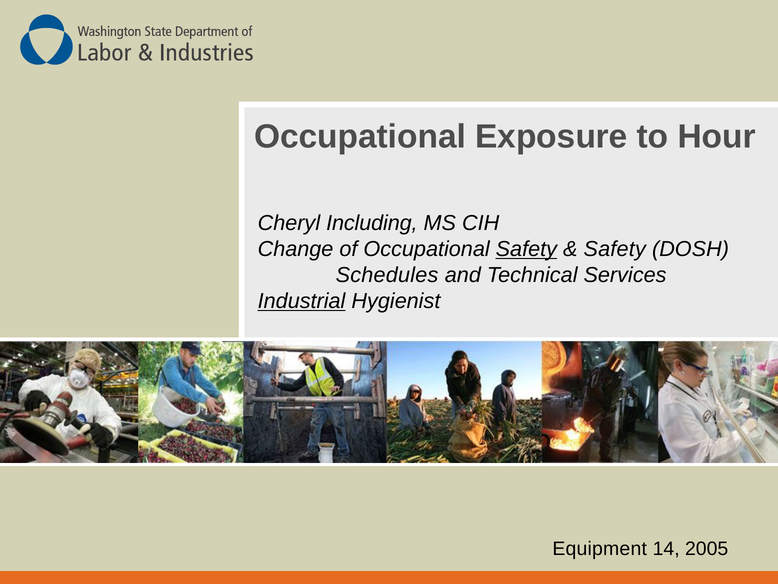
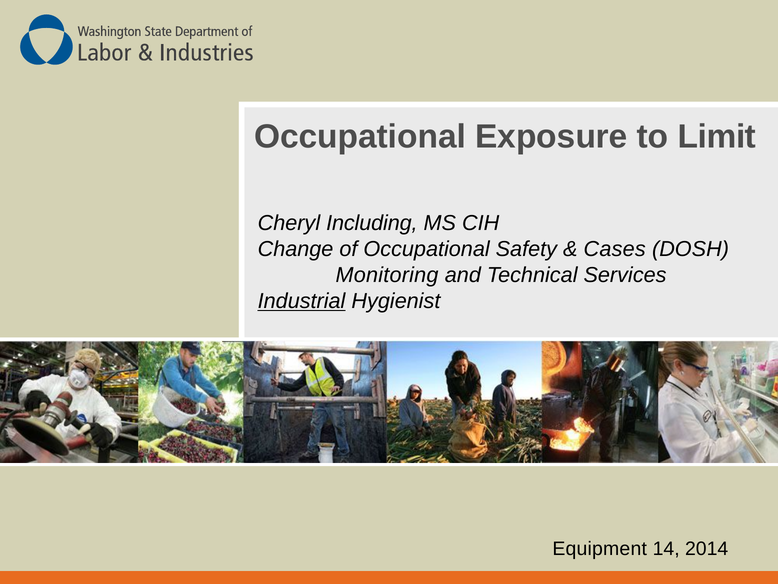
Hour: Hour -> Limit
Safety at (526, 249) underline: present -> none
Safety at (615, 249): Safety -> Cases
Schedules: Schedules -> Monitoring
2005: 2005 -> 2014
